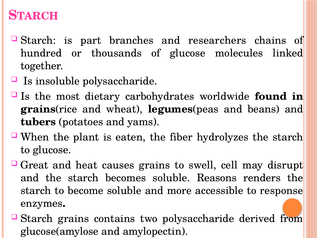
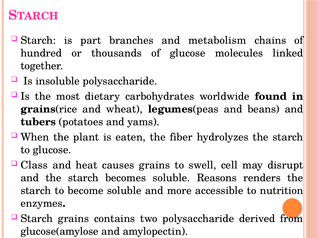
researchers: researchers -> metabolism
Great: Great -> Class
response: response -> nutrition
